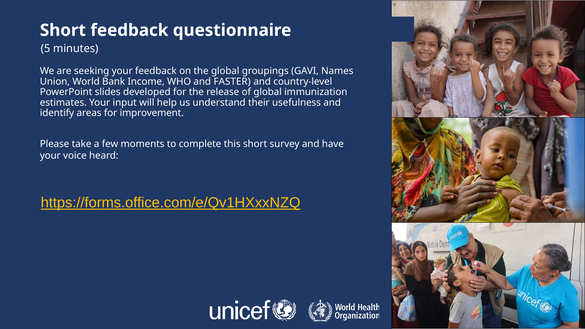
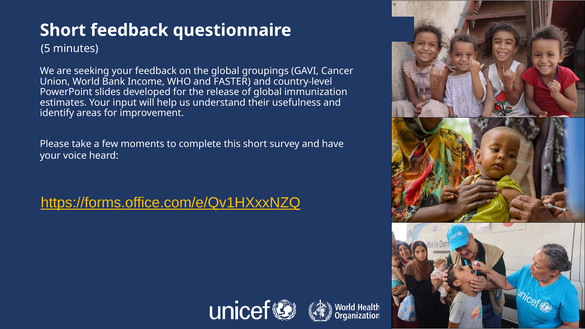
Names: Names -> Cancer
